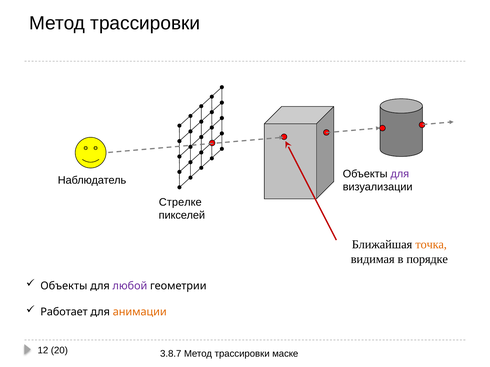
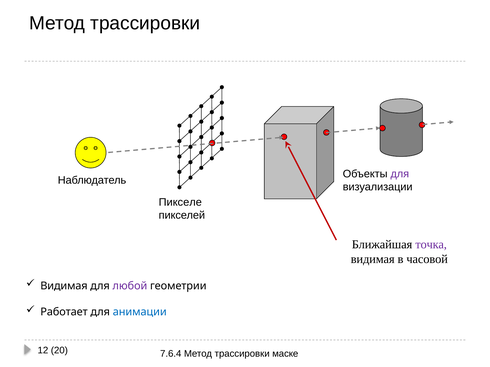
Стрелке: Стрелке -> Пикселе
точка colour: orange -> purple
порядке: порядке -> часовой
Объекты at (64, 286): Объекты -> Видимая
анимации colour: orange -> blue
3.8.7: 3.8.7 -> 7.6.4
